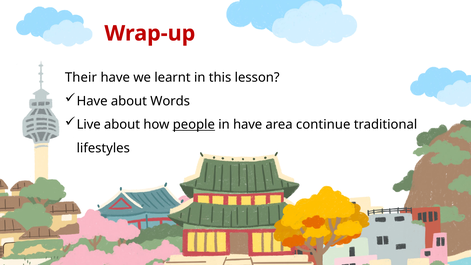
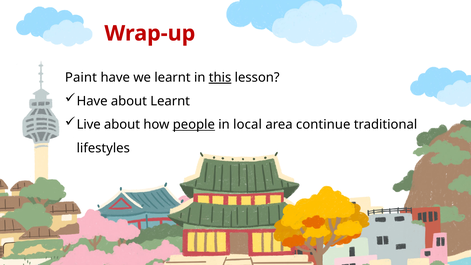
Their: Their -> Paint
this underline: none -> present
about Words: Words -> Learnt
in have: have -> local
